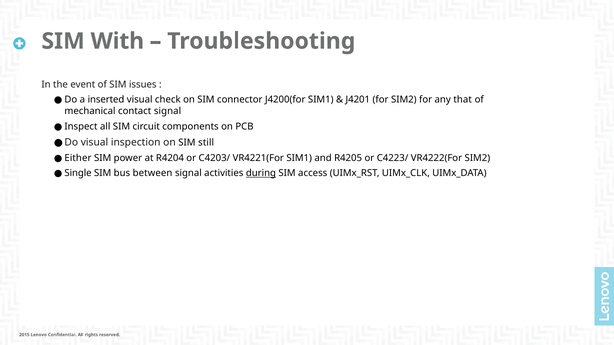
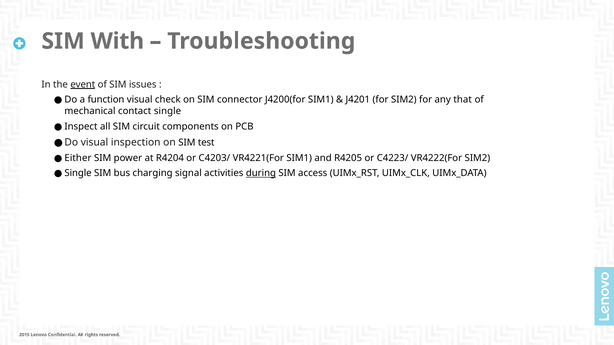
event underline: none -> present
inserted: inserted -> function
contact signal: signal -> single
still: still -> test
between: between -> charging
